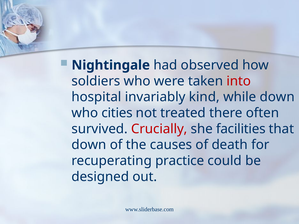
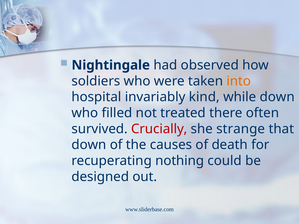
into colour: red -> orange
cities: cities -> filled
facilities: facilities -> strange
practice: practice -> nothing
